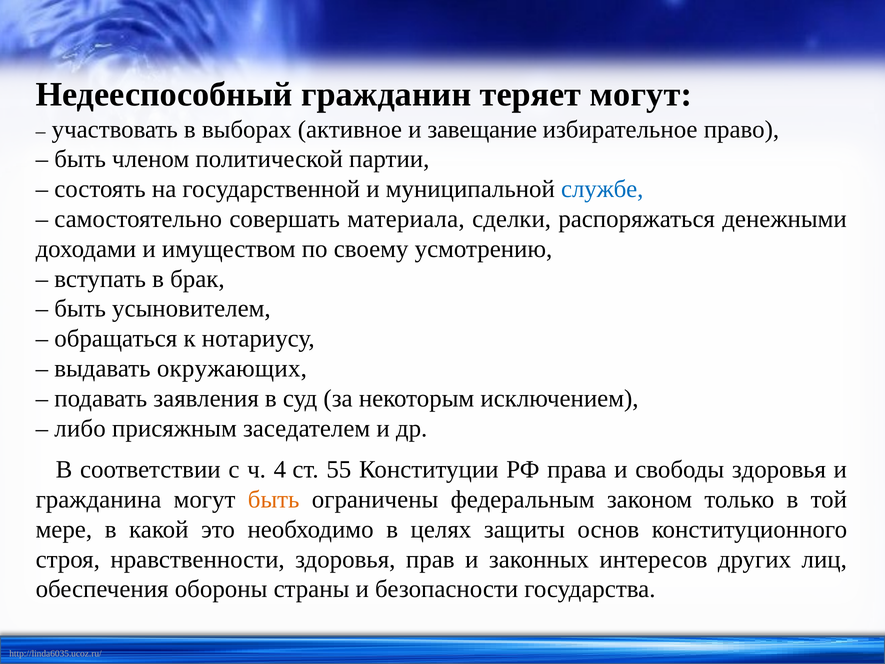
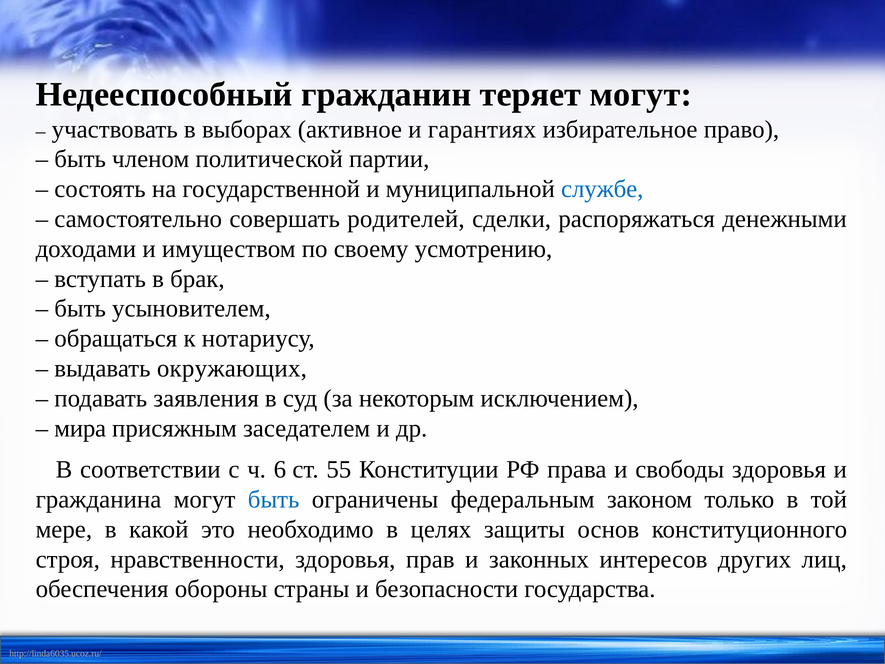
завещание: завещание -> гарантиях
материала: материала -> родителей
либо: либо -> мира
4: 4 -> 6
быть at (274, 499) colour: orange -> blue
